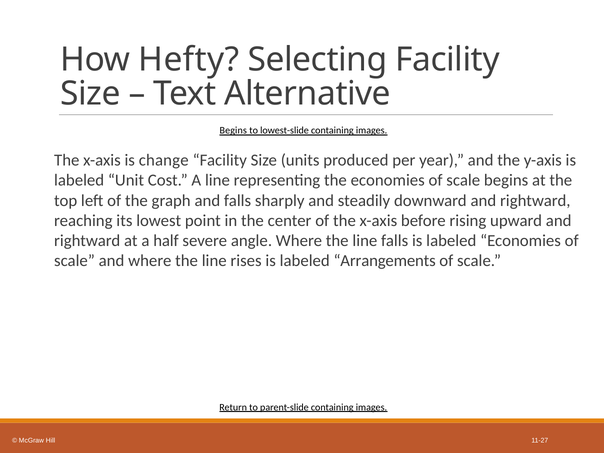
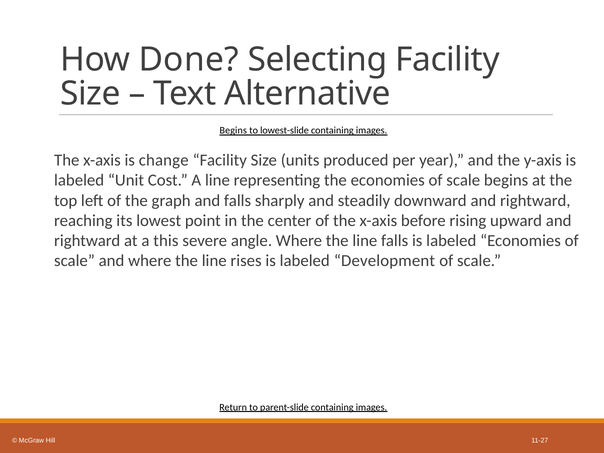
Hefty: Hefty -> Done
half: half -> this
Arrangements: Arrangements -> Development
